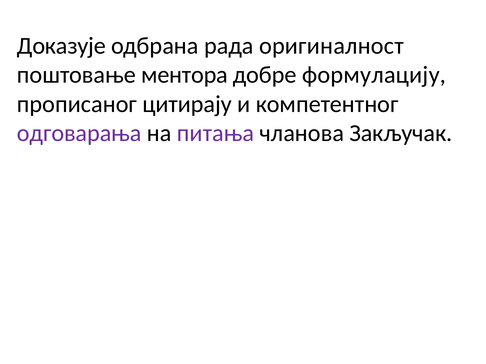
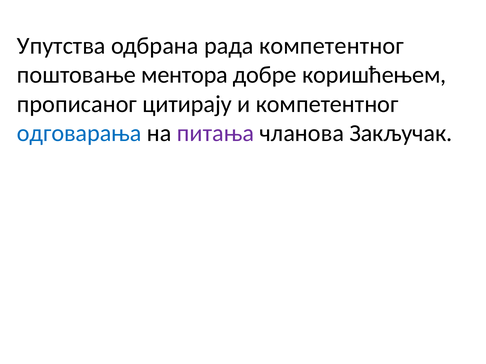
Доказује: Доказује -> Упутства
рада оригиналност: оригиналност -> компетентног
формулацију: формулацију -> коришћењем
одговарања colour: purple -> blue
